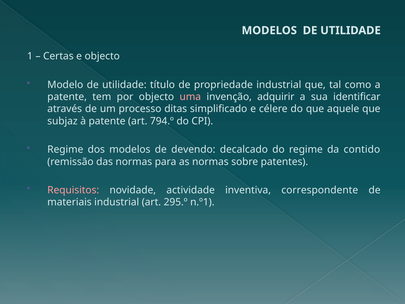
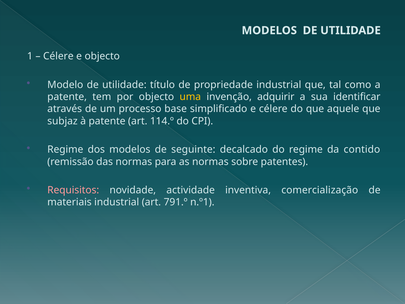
Certas at (58, 56): Certas -> Célere
uma colour: pink -> yellow
ditas: ditas -> base
794.º: 794.º -> 114.º
devendo: devendo -> seguinte
correspondente: correspondente -> comercialização
295.º: 295.º -> 791.º
